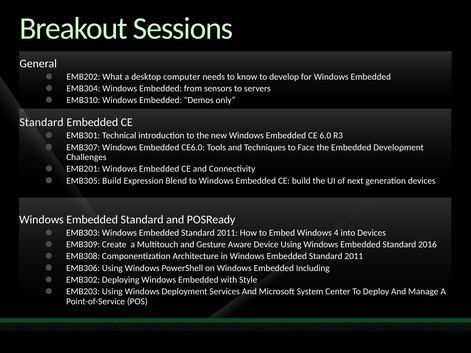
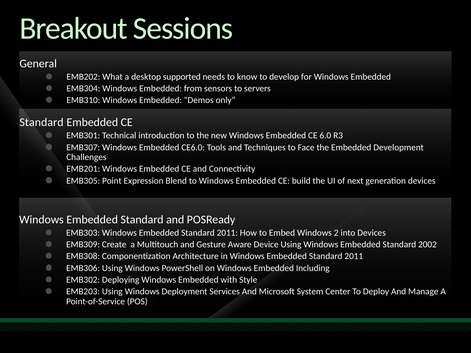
computer: computer -> supported
EMB305 Build: Build -> Point
4: 4 -> 2
2016: 2016 -> 2002
